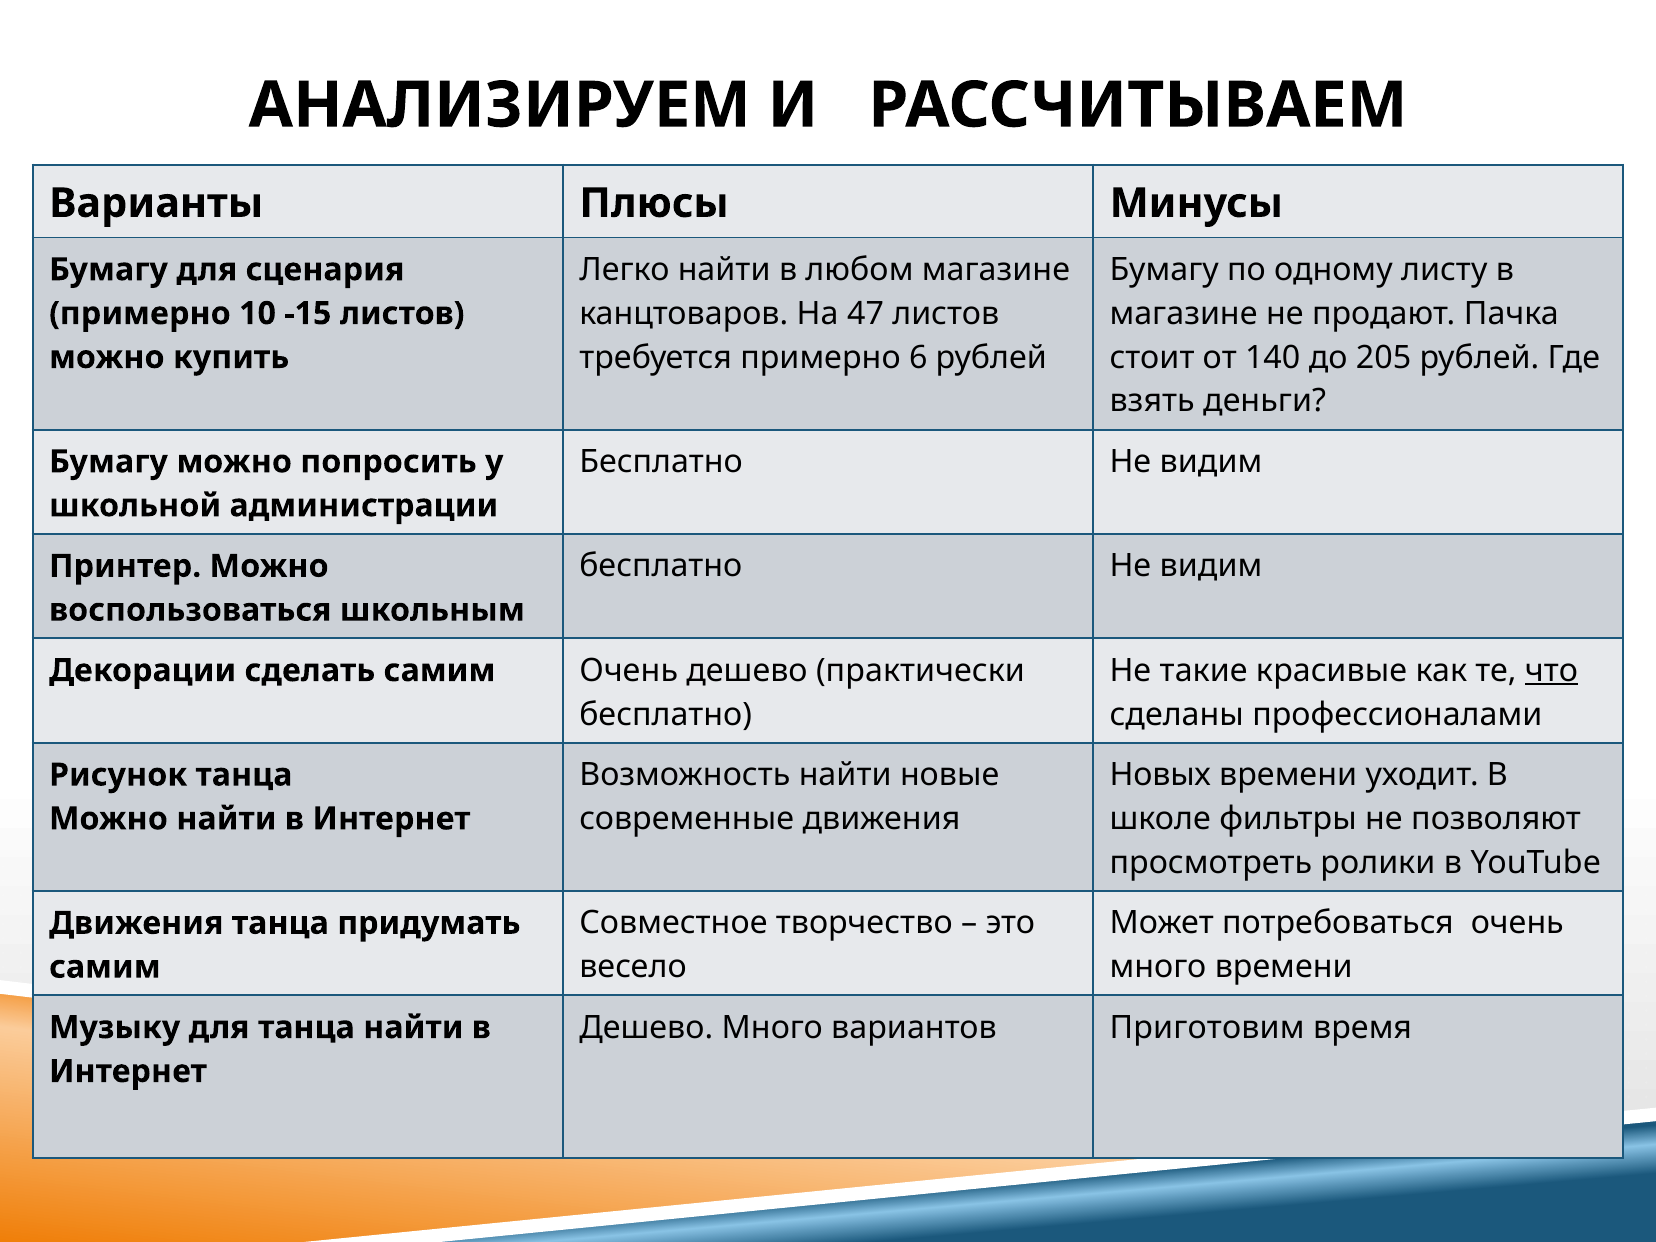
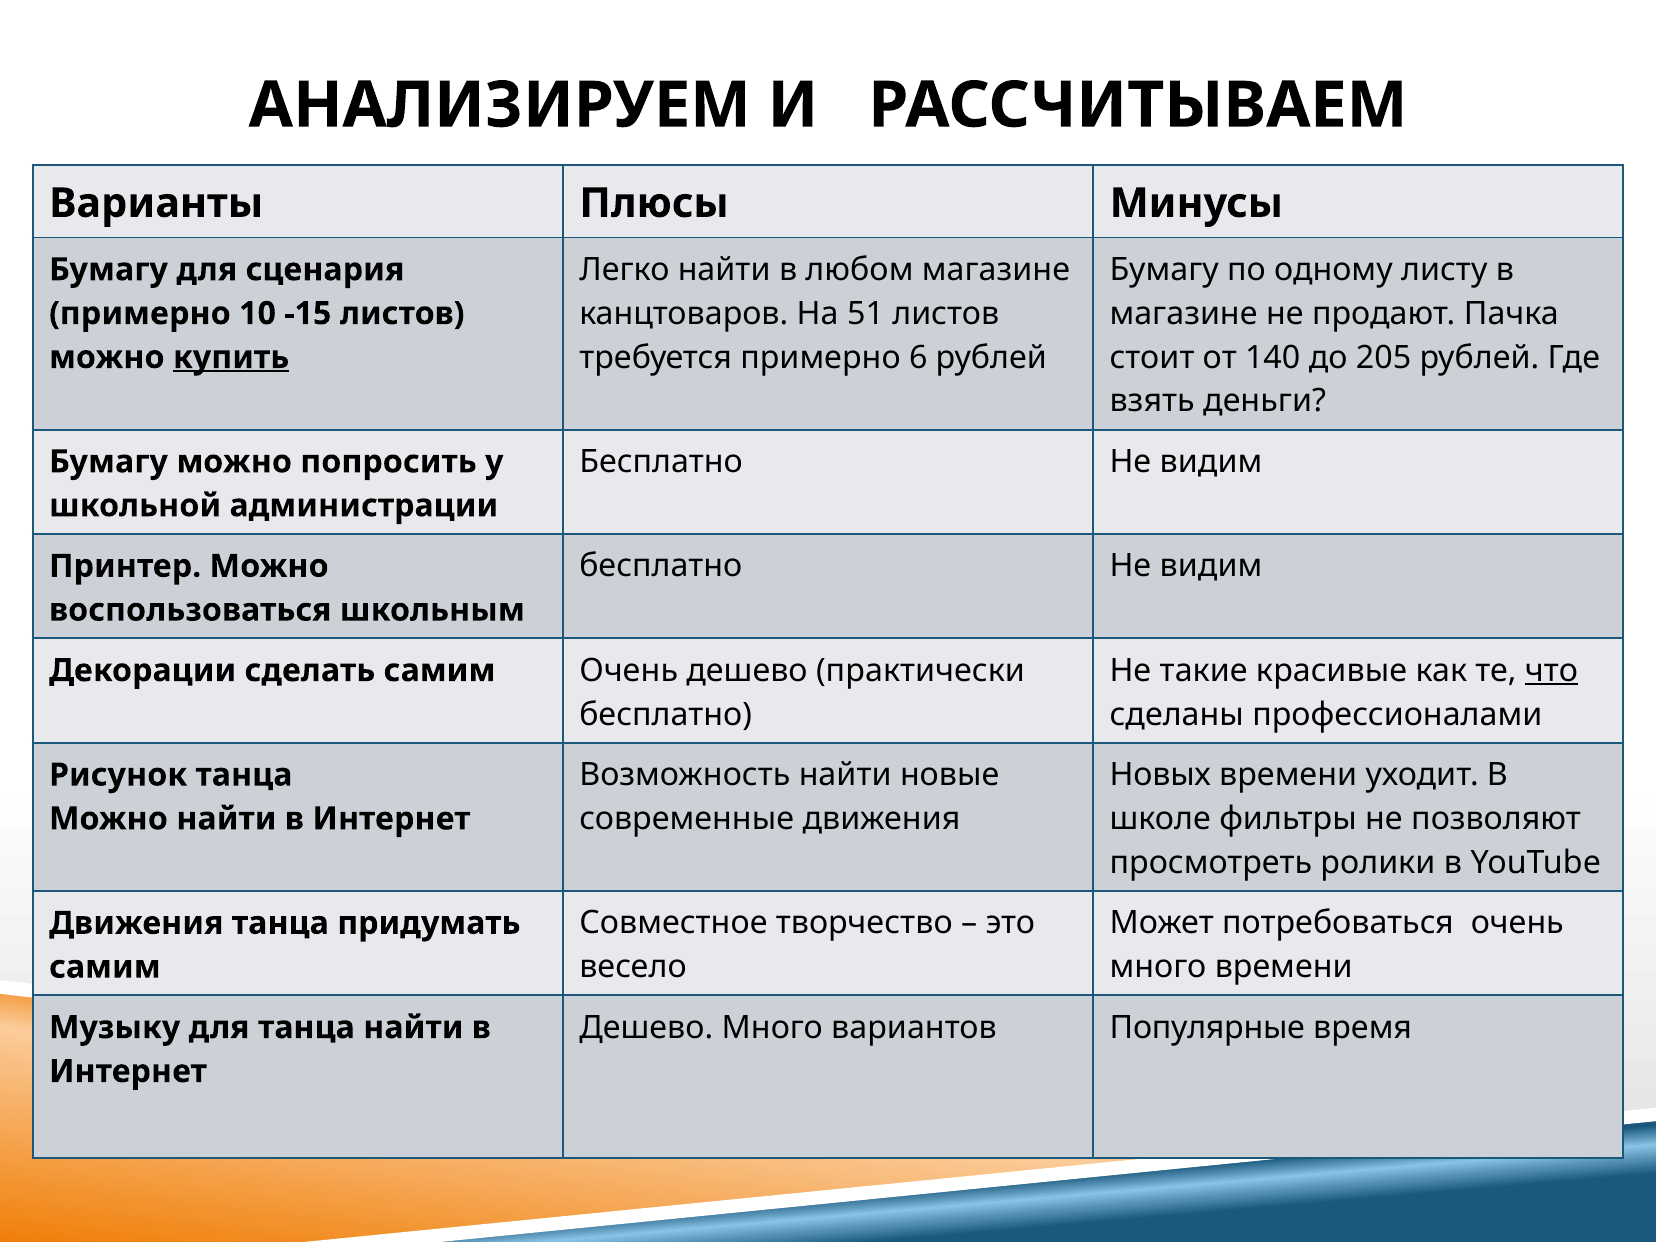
47: 47 -> 51
купить underline: none -> present
Приготовим: Приготовим -> Популярные
